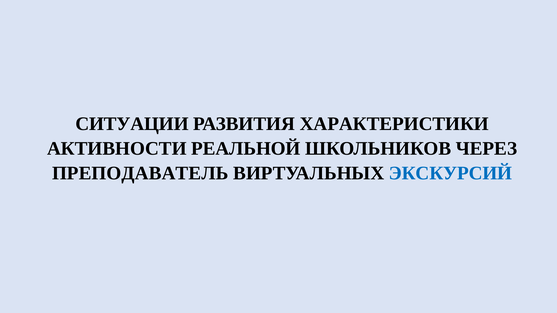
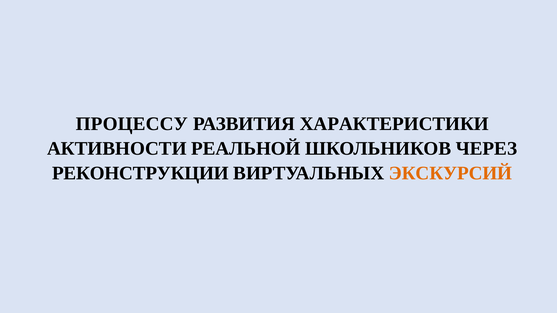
СИТУАЦИИ: СИТУАЦИИ -> ПРОЦЕССУ
ПРЕПОДАВАТЕЛЬ: ПРЕПОДАВАТЕЛЬ -> РЕКОНСТРУКЦИИ
ЭКСКУРСИЙ colour: blue -> orange
